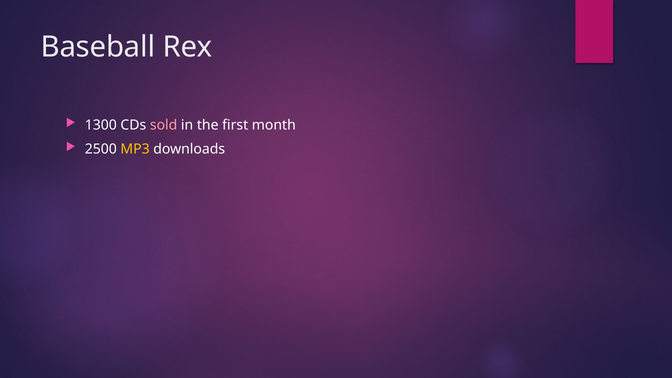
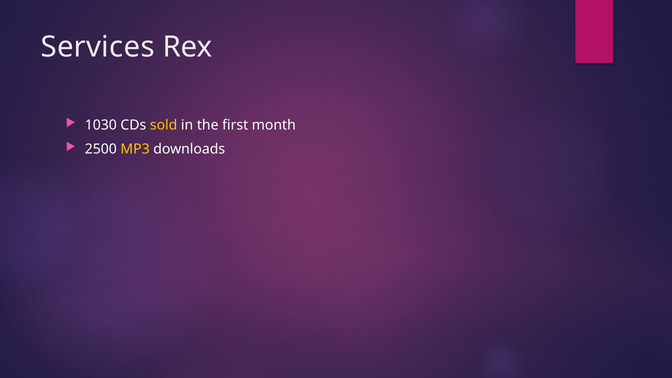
Baseball: Baseball -> Services
1300: 1300 -> 1030
sold colour: pink -> yellow
